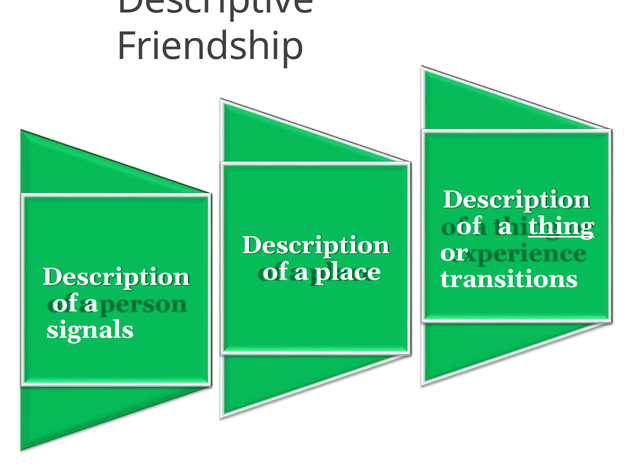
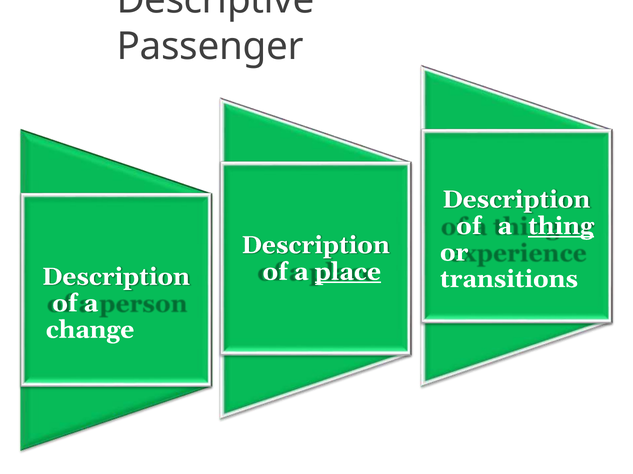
Friendship: Friendship -> Passenger
place underline: none -> present
signals: signals -> change
